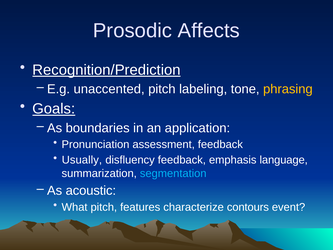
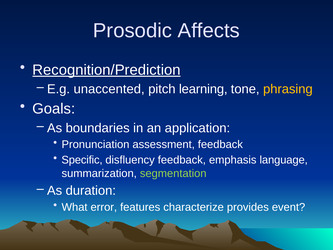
labeling: labeling -> learning
Goals underline: present -> none
Usually: Usually -> Specific
segmentation colour: light blue -> light green
acoustic: acoustic -> duration
What pitch: pitch -> error
contours: contours -> provides
